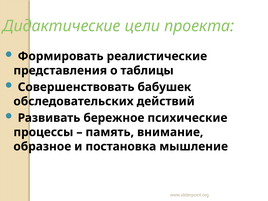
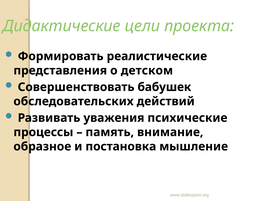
таблицы: таблицы -> детском
бережное: бережное -> уважения
